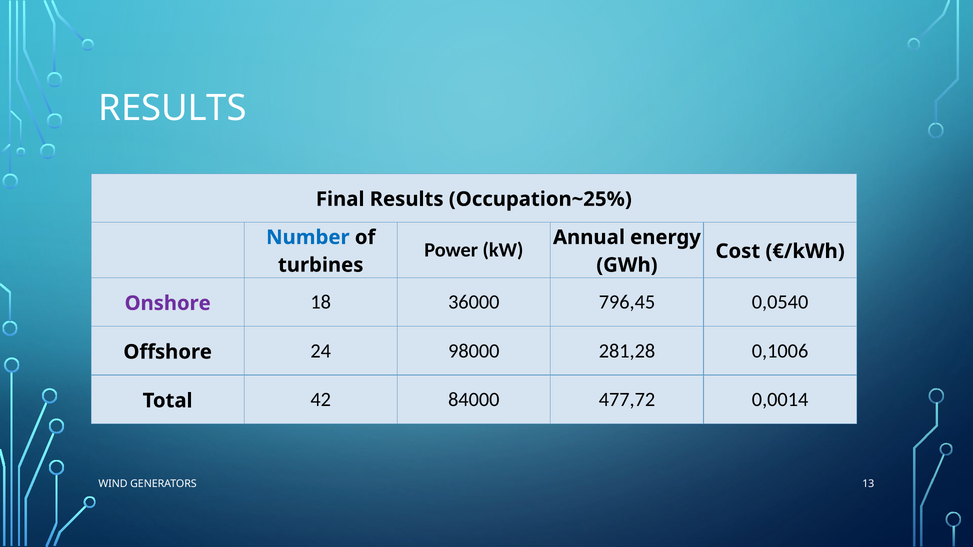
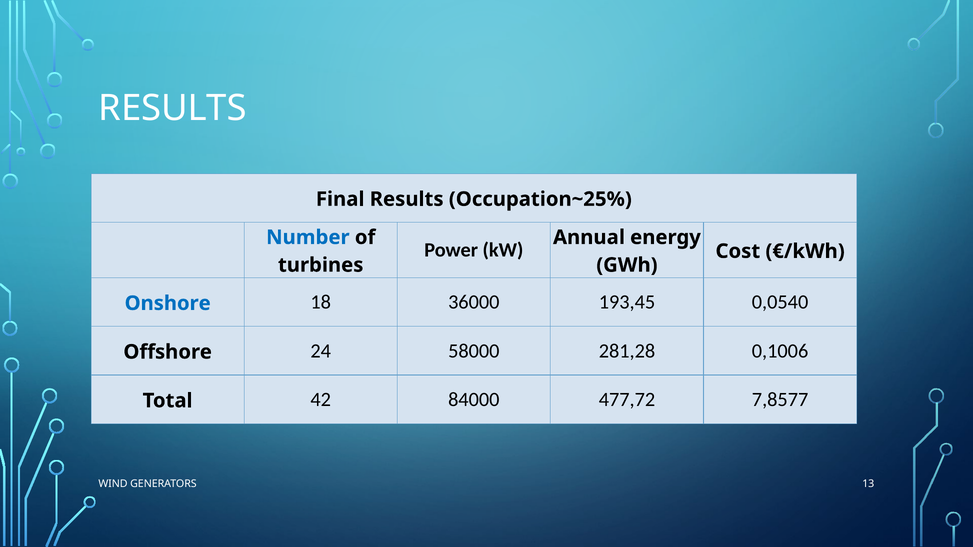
Onshore colour: purple -> blue
796,45: 796,45 -> 193,45
98000: 98000 -> 58000
0,0014: 0,0014 -> 7,8577
